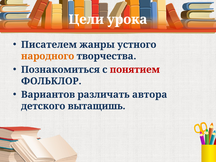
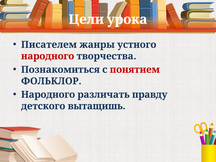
народного at (48, 56) colour: orange -> red
Вариантов at (48, 95): Вариантов -> Народного
автора: автора -> правду
